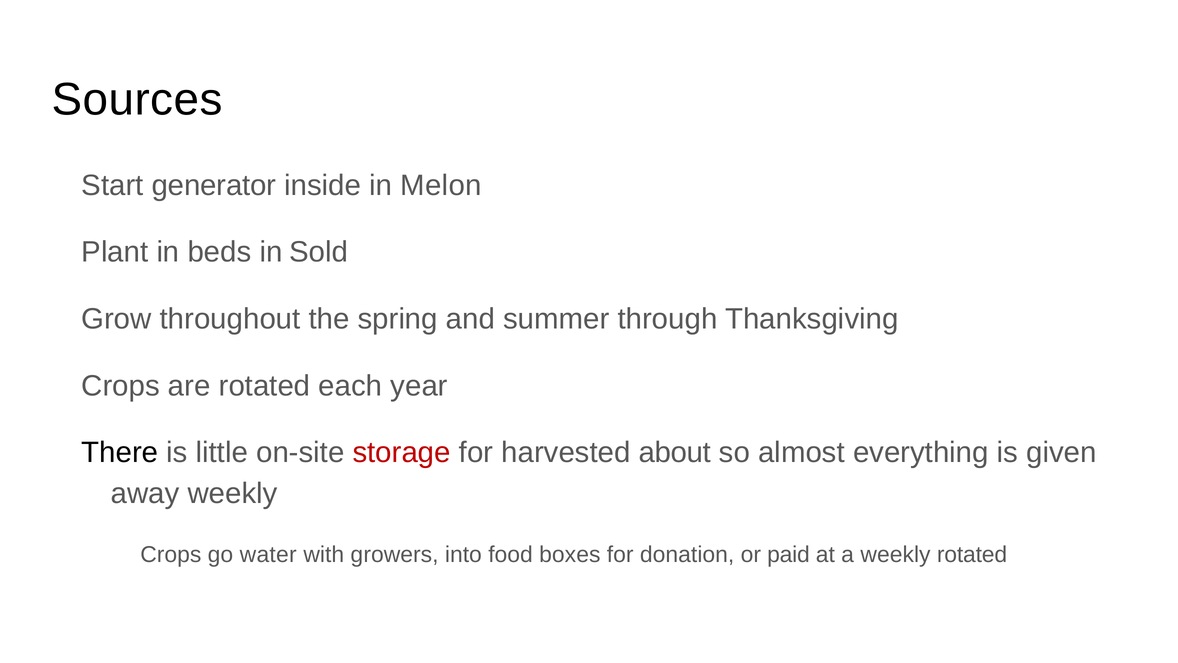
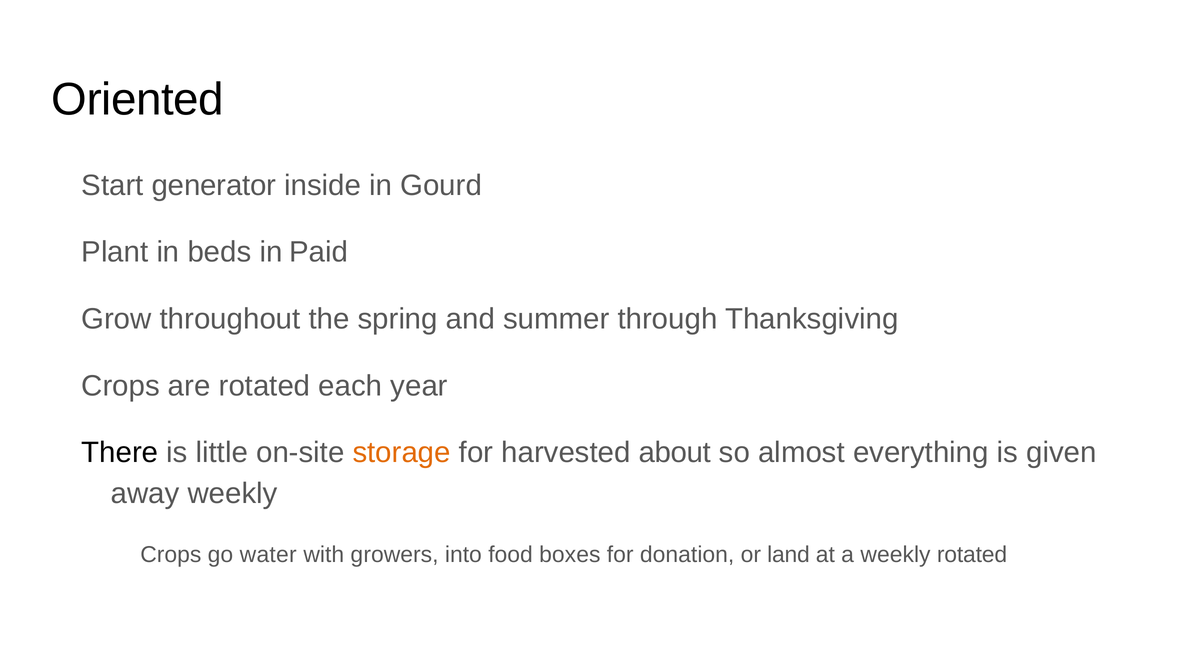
Sources: Sources -> Oriented
Melon: Melon -> Gourd
Sold: Sold -> Paid
storage colour: red -> orange
paid: paid -> land
